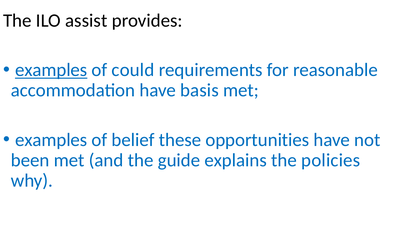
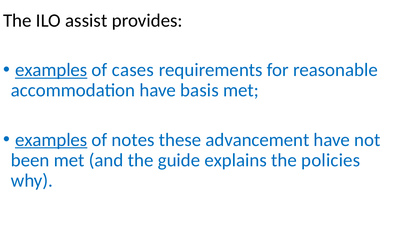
could: could -> cases
examples at (51, 140) underline: none -> present
belief: belief -> notes
opportunities: opportunities -> advancement
